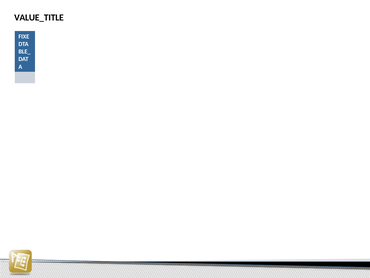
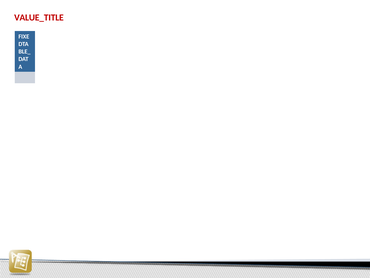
VALUE_TITLE colour: black -> red
